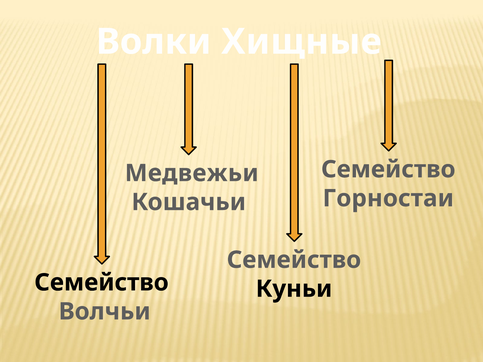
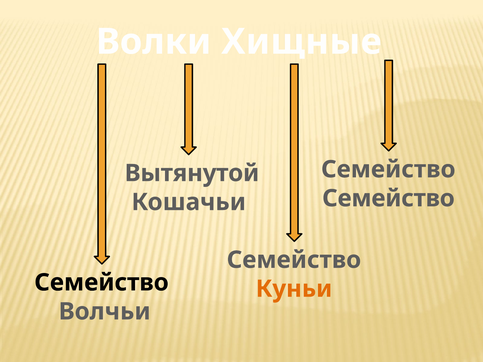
Медвежьи: Медвежьи -> Вытянутой
Горностаи at (388, 198): Горностаи -> Семейство
Куньи colour: black -> orange
